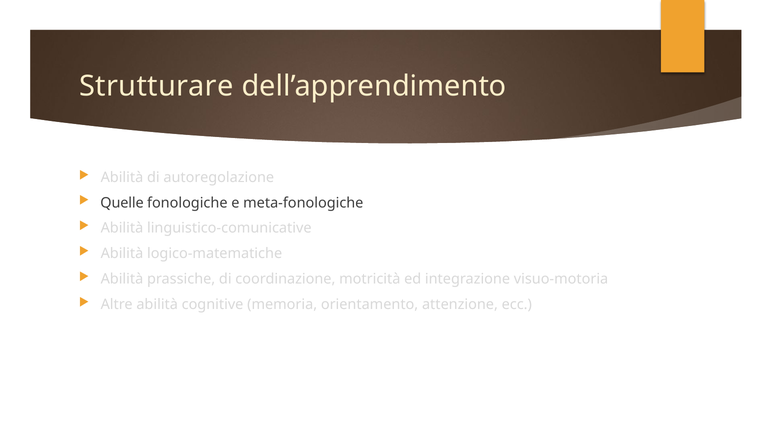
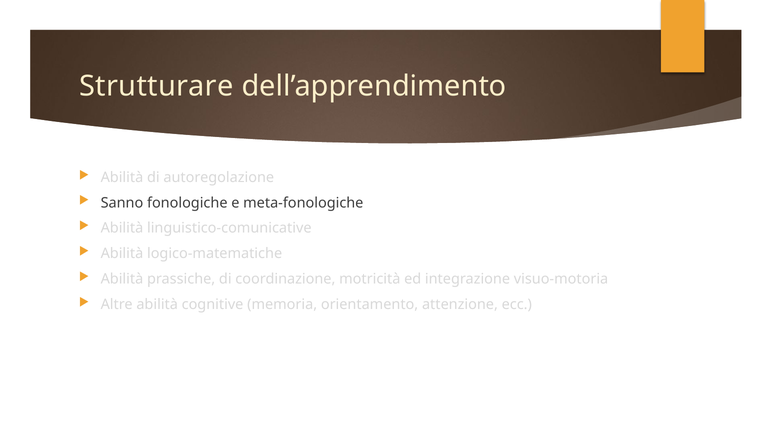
Quelle: Quelle -> Sanno
